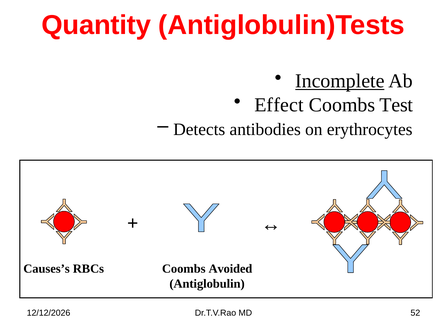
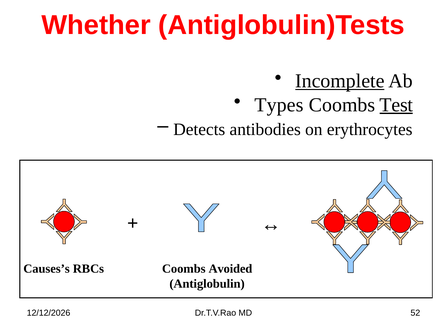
Quantity: Quantity -> Whether
Effect: Effect -> Types
Test underline: none -> present
